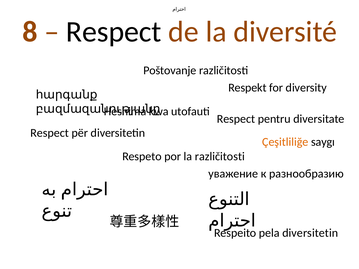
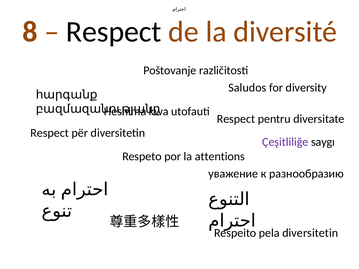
Respekt: Respekt -> Saludos
Çeşitliliğe colour: orange -> purple
la različitosti: različitosti -> attentions
